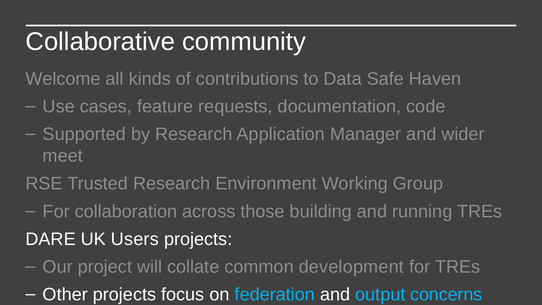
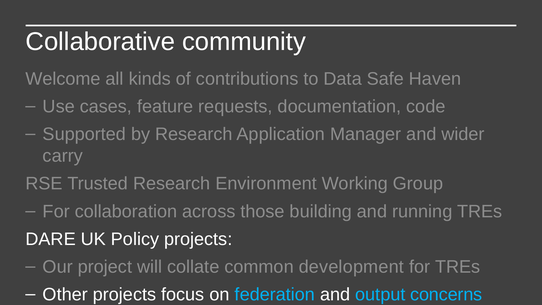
meet: meet -> carry
Users: Users -> Policy
